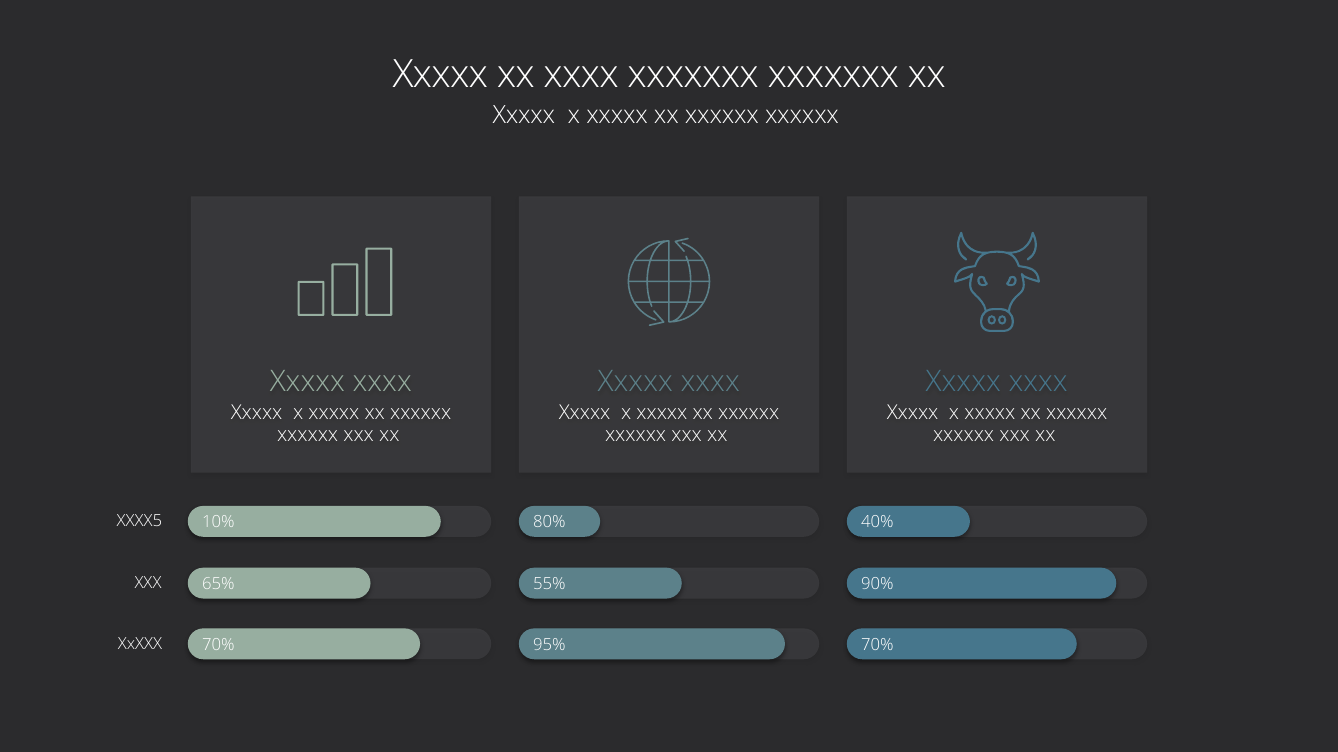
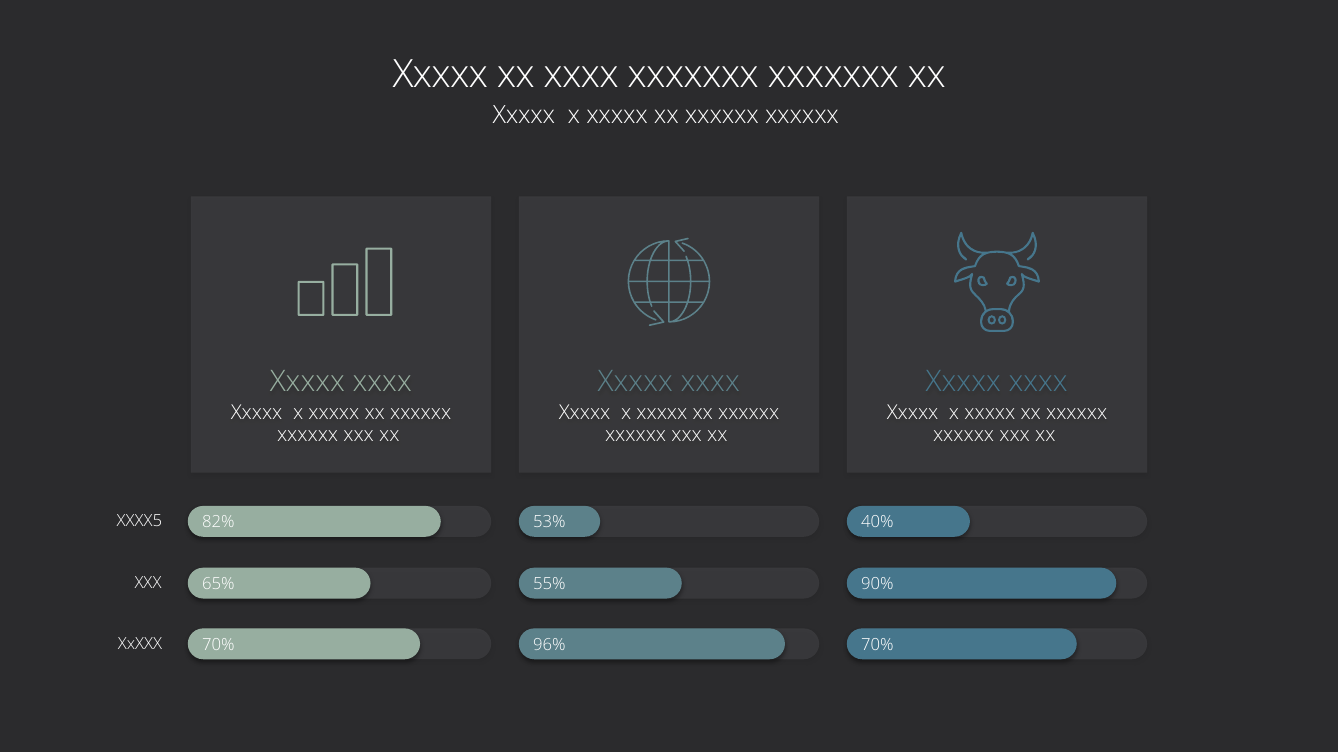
10%: 10% -> 82%
80%: 80% -> 53%
95%: 95% -> 96%
